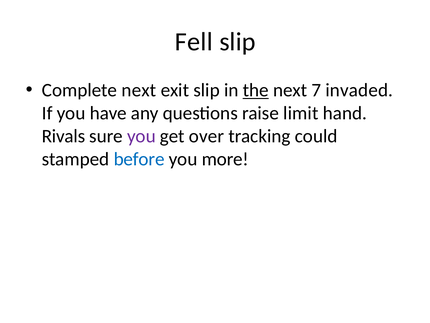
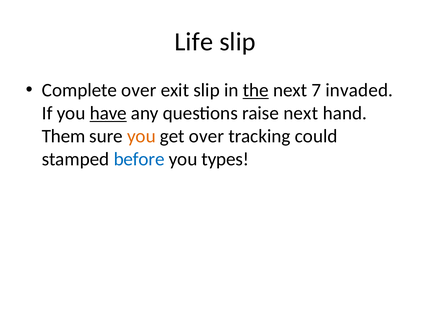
Fell: Fell -> Life
Complete next: next -> over
have underline: none -> present
raise limit: limit -> next
Rivals: Rivals -> Them
you at (141, 136) colour: purple -> orange
more: more -> types
